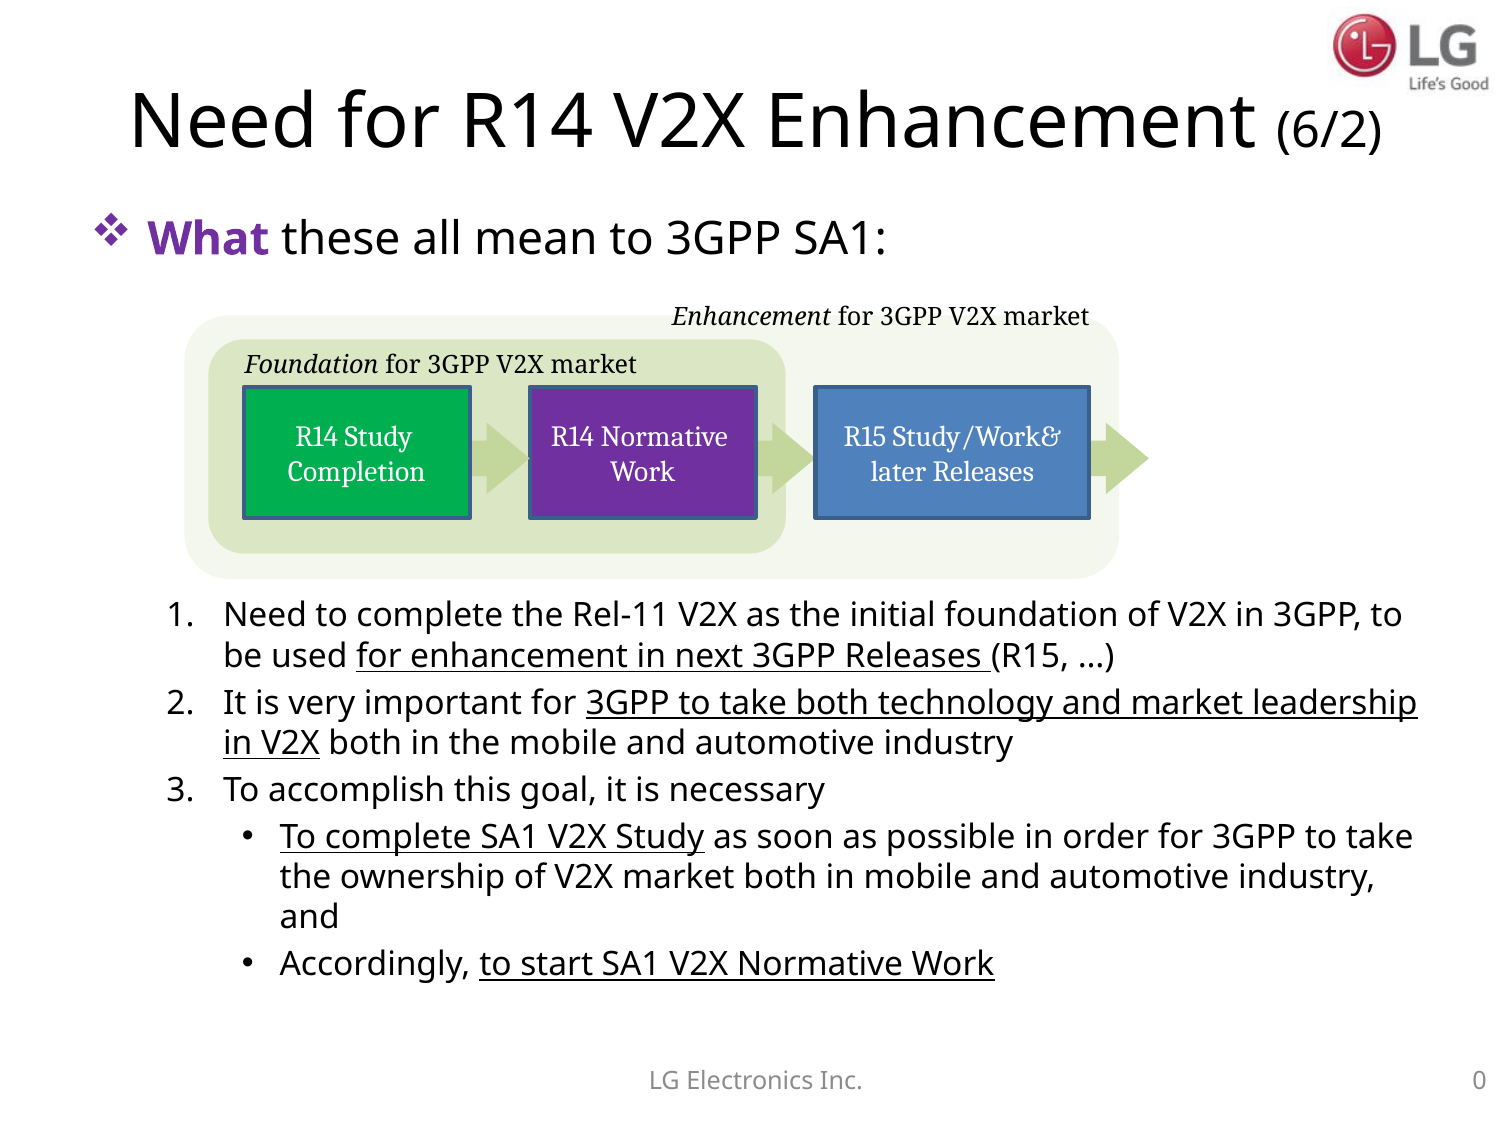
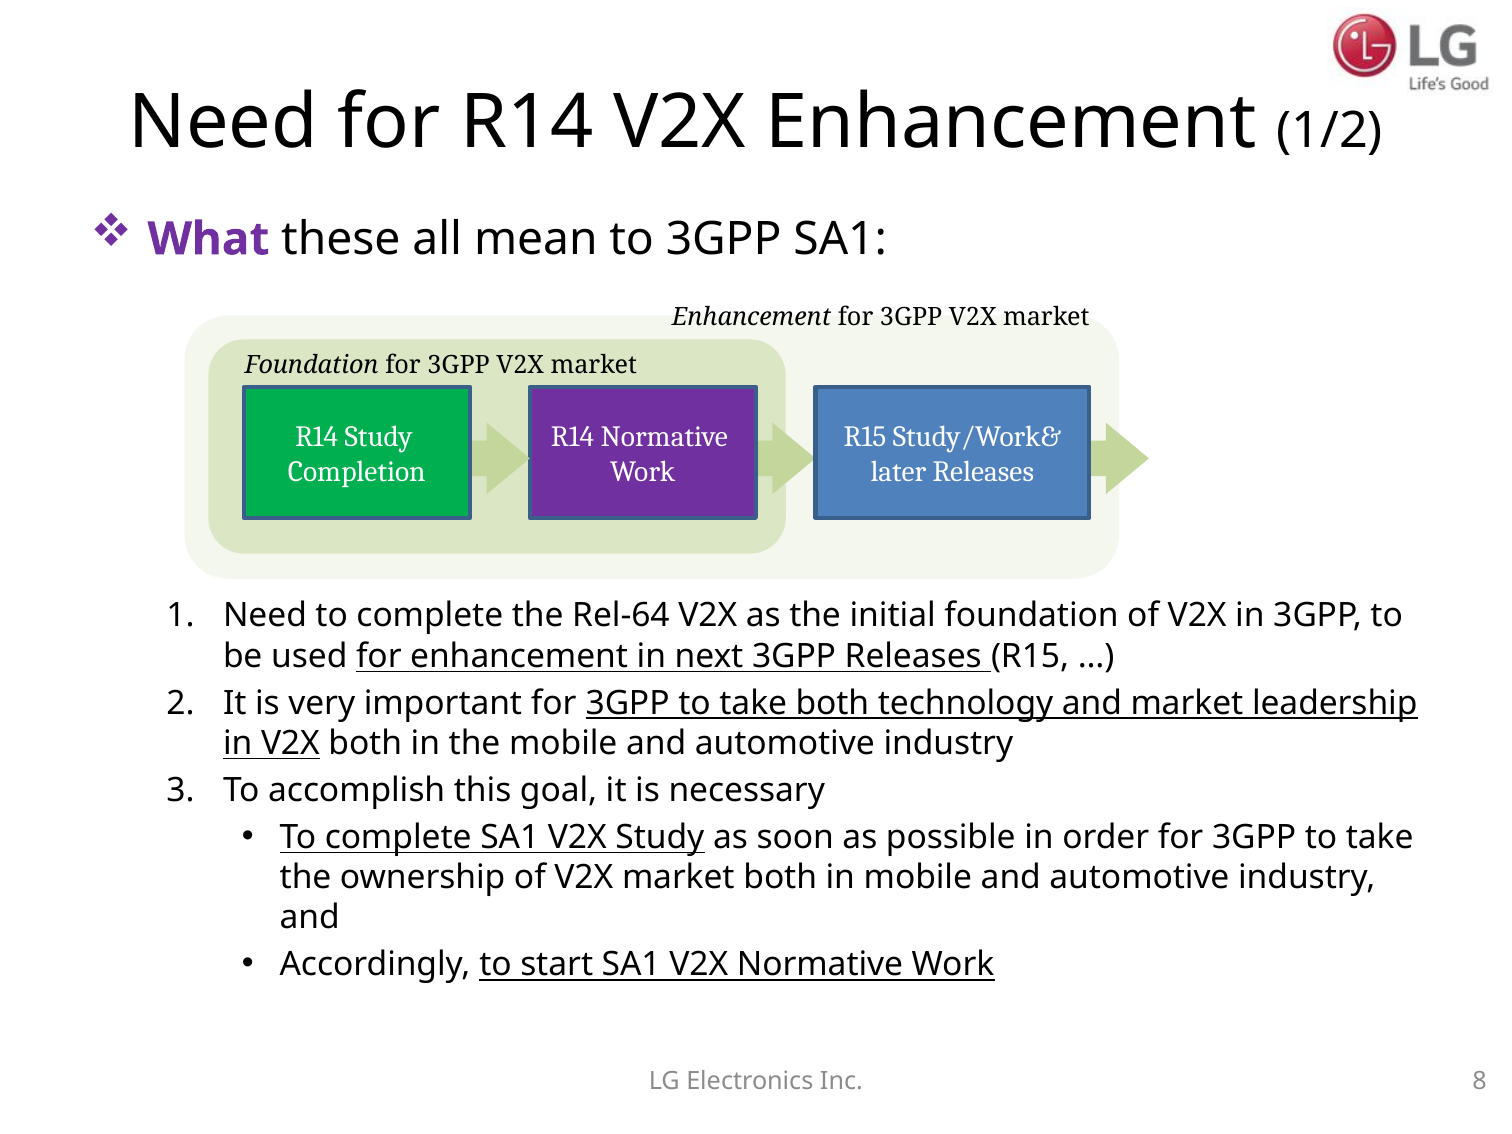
6/2: 6/2 -> 1/2
Rel-11: Rel-11 -> Rel-64
0: 0 -> 8
